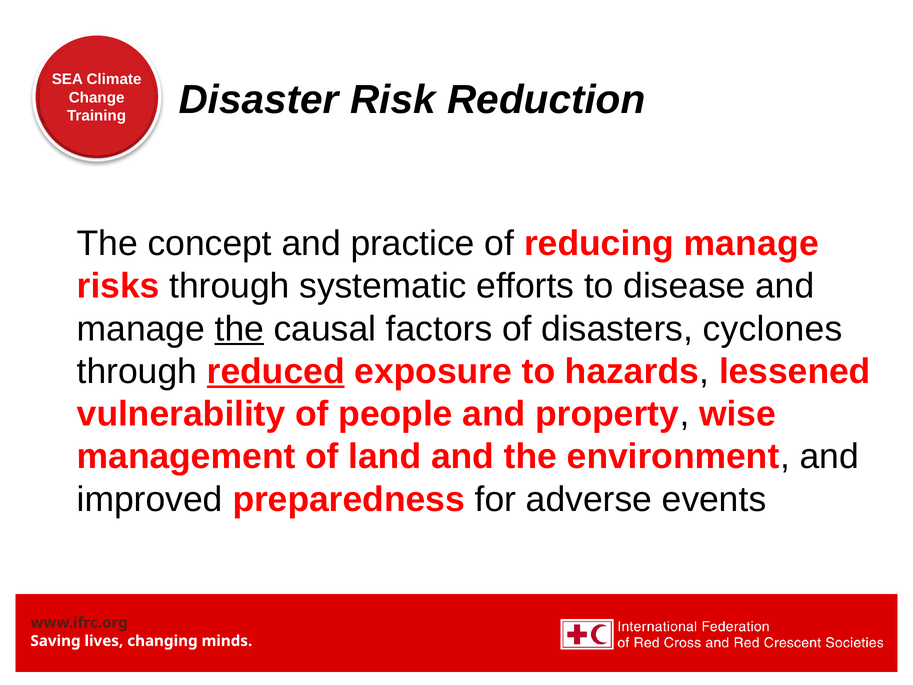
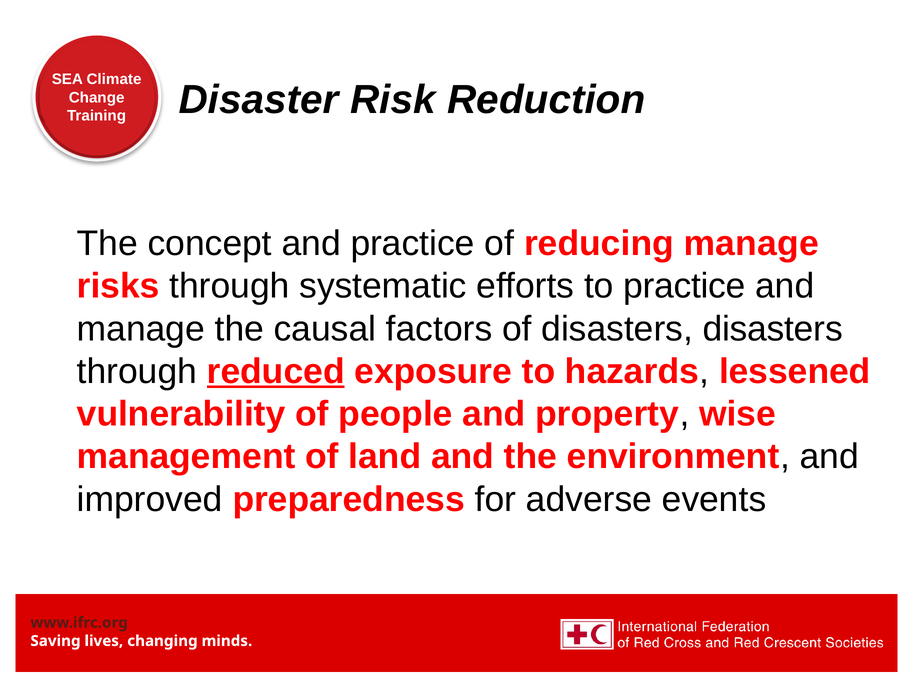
to disease: disease -> practice
the at (239, 329) underline: present -> none
disasters cyclones: cyclones -> disasters
